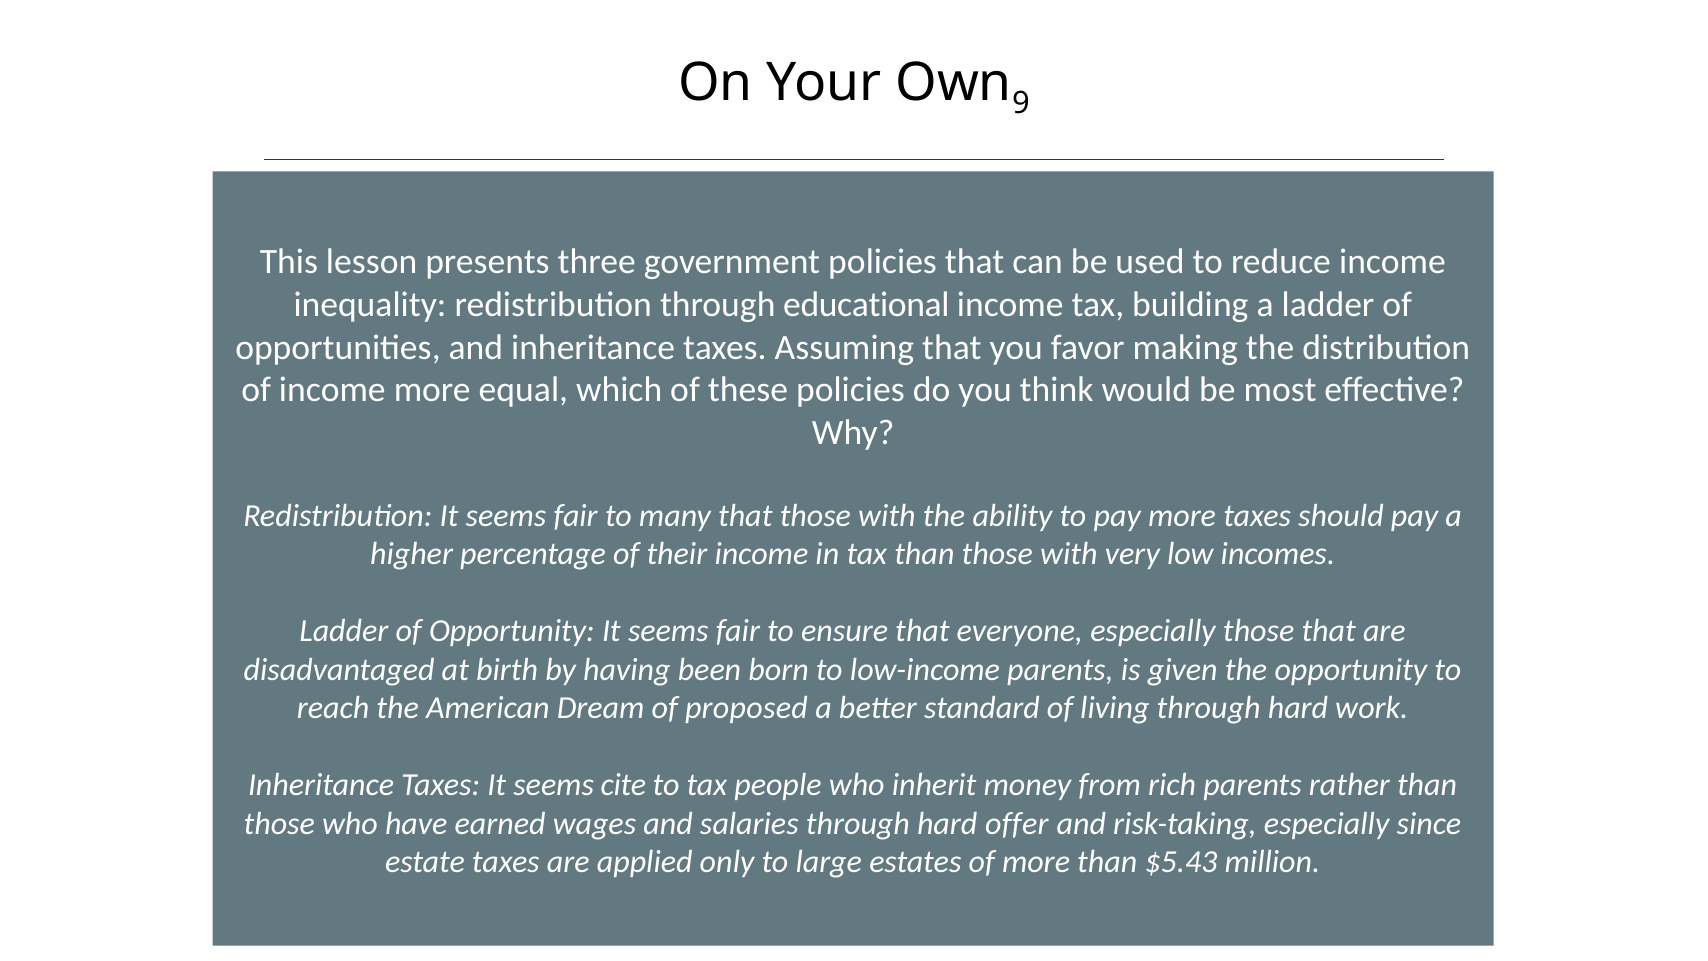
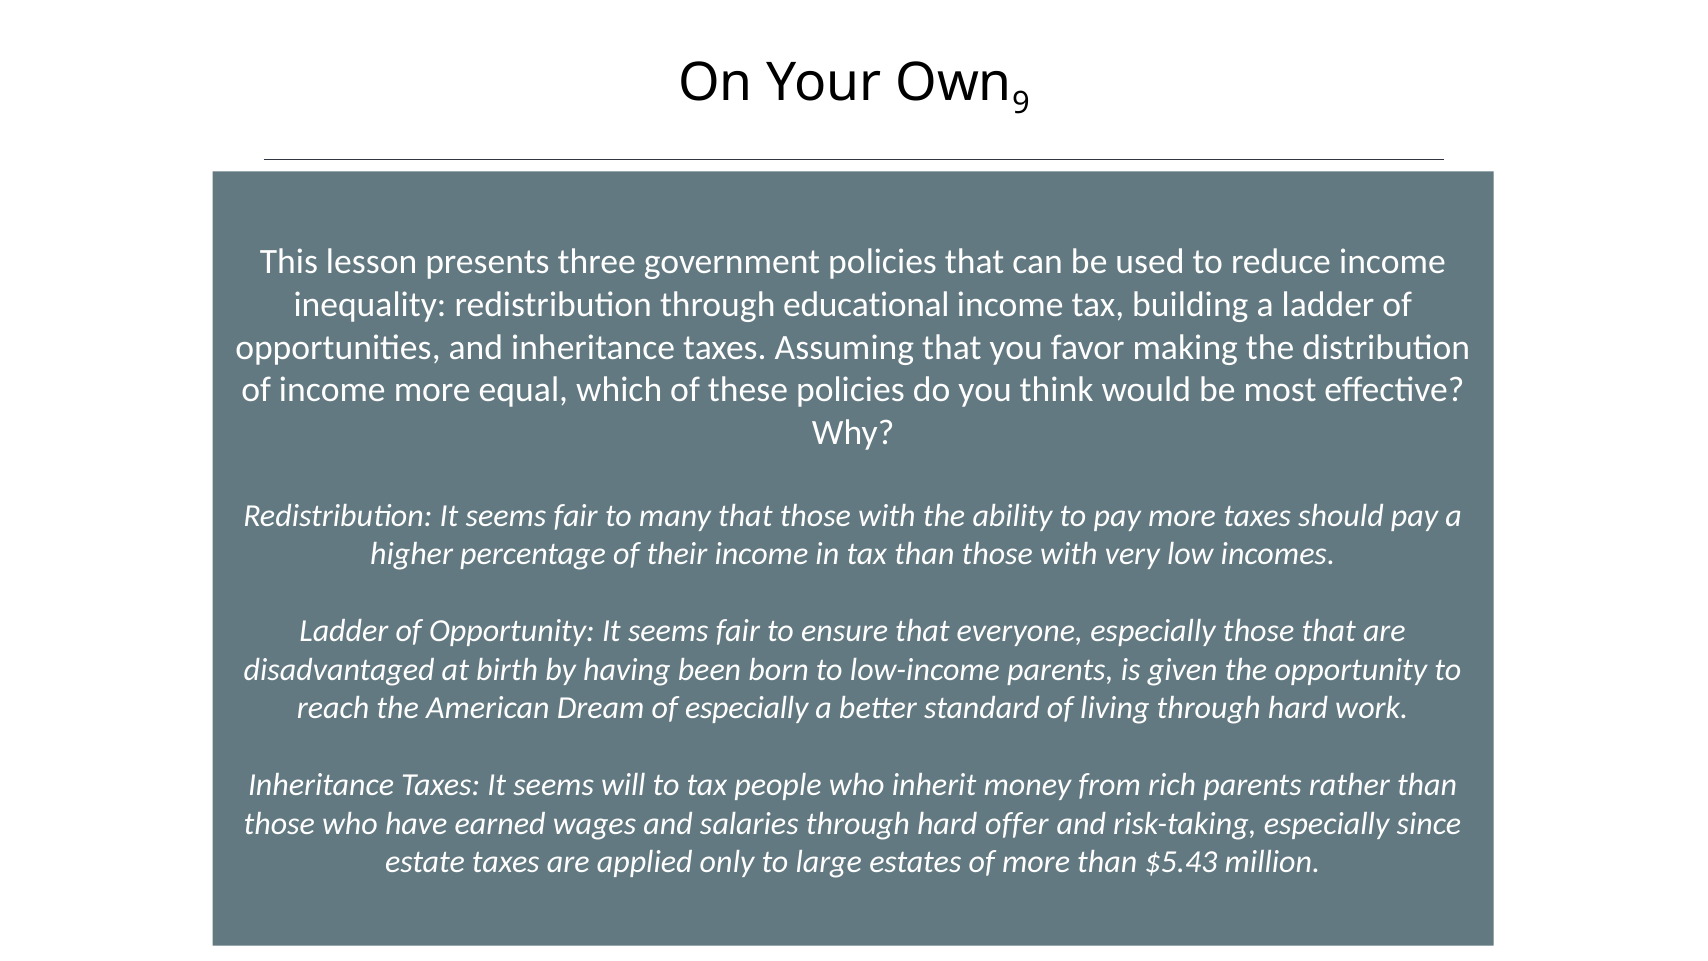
of proposed: proposed -> especially
cite: cite -> will
